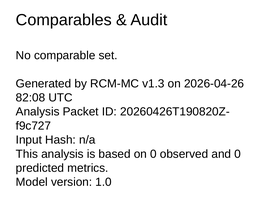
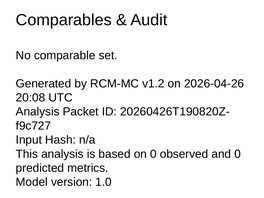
v1.3: v1.3 -> v1.2
82:08: 82:08 -> 20:08
